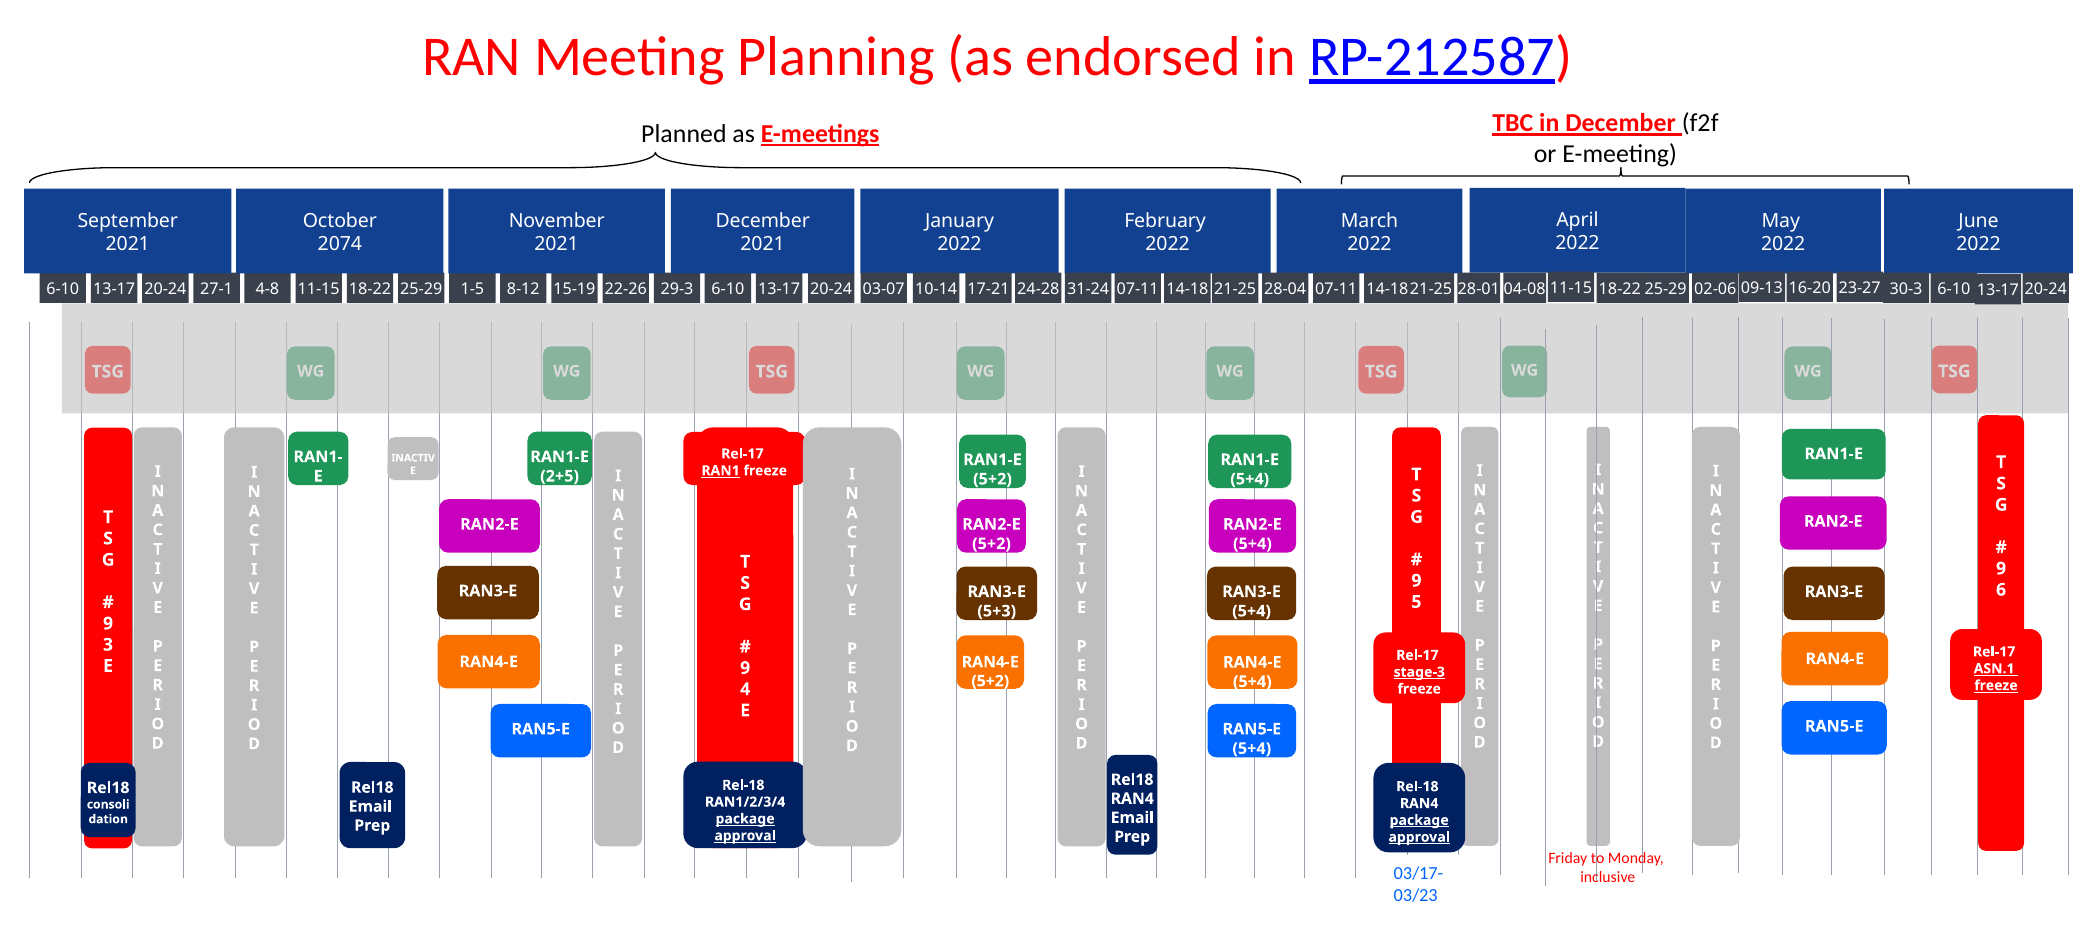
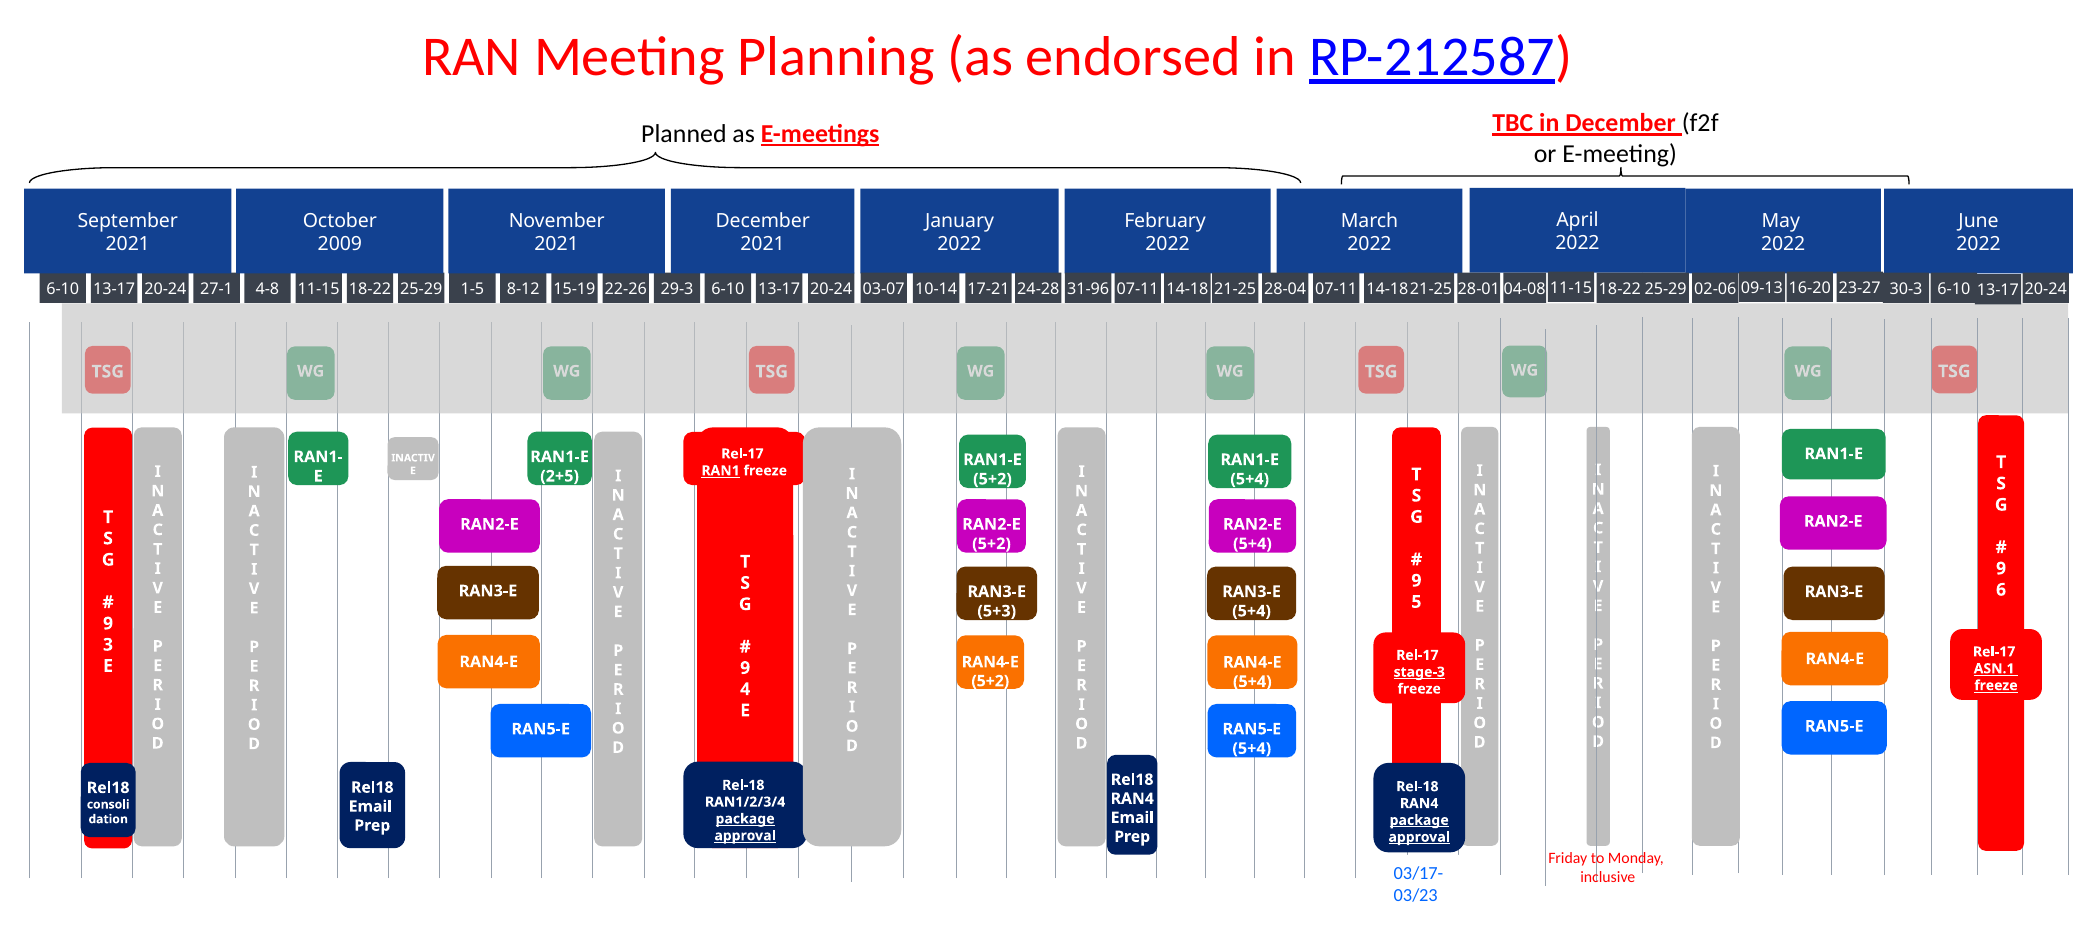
2074: 2074 -> 2009
31-24: 31-24 -> 31-96
